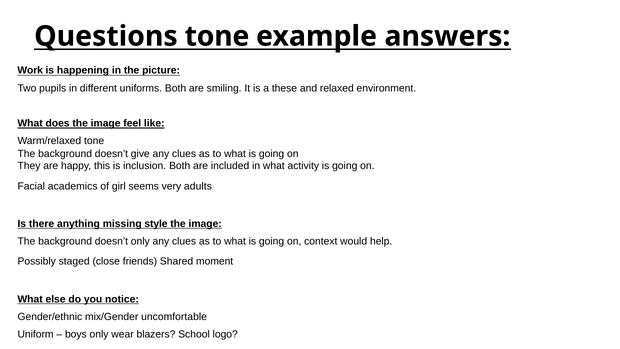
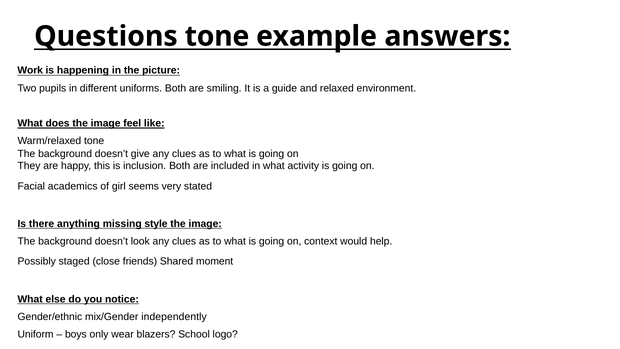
these: these -> guide
adults: adults -> stated
doesn’t only: only -> look
uncomfortable: uncomfortable -> independently
